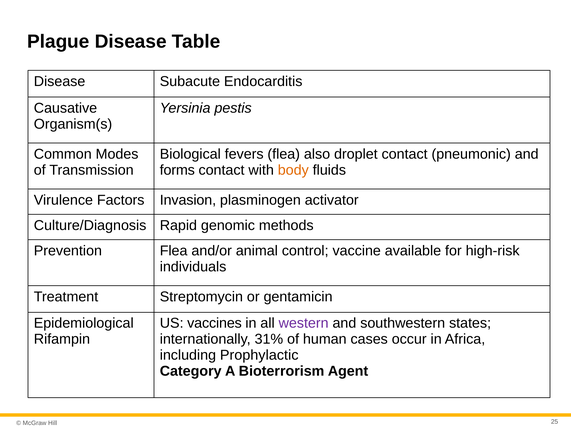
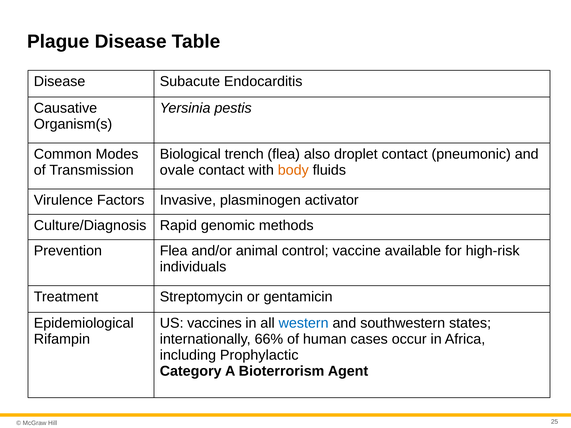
fevers: fevers -> trench
forms: forms -> ovale
Invasion: Invasion -> Invasive
western colour: purple -> blue
31%: 31% -> 66%
